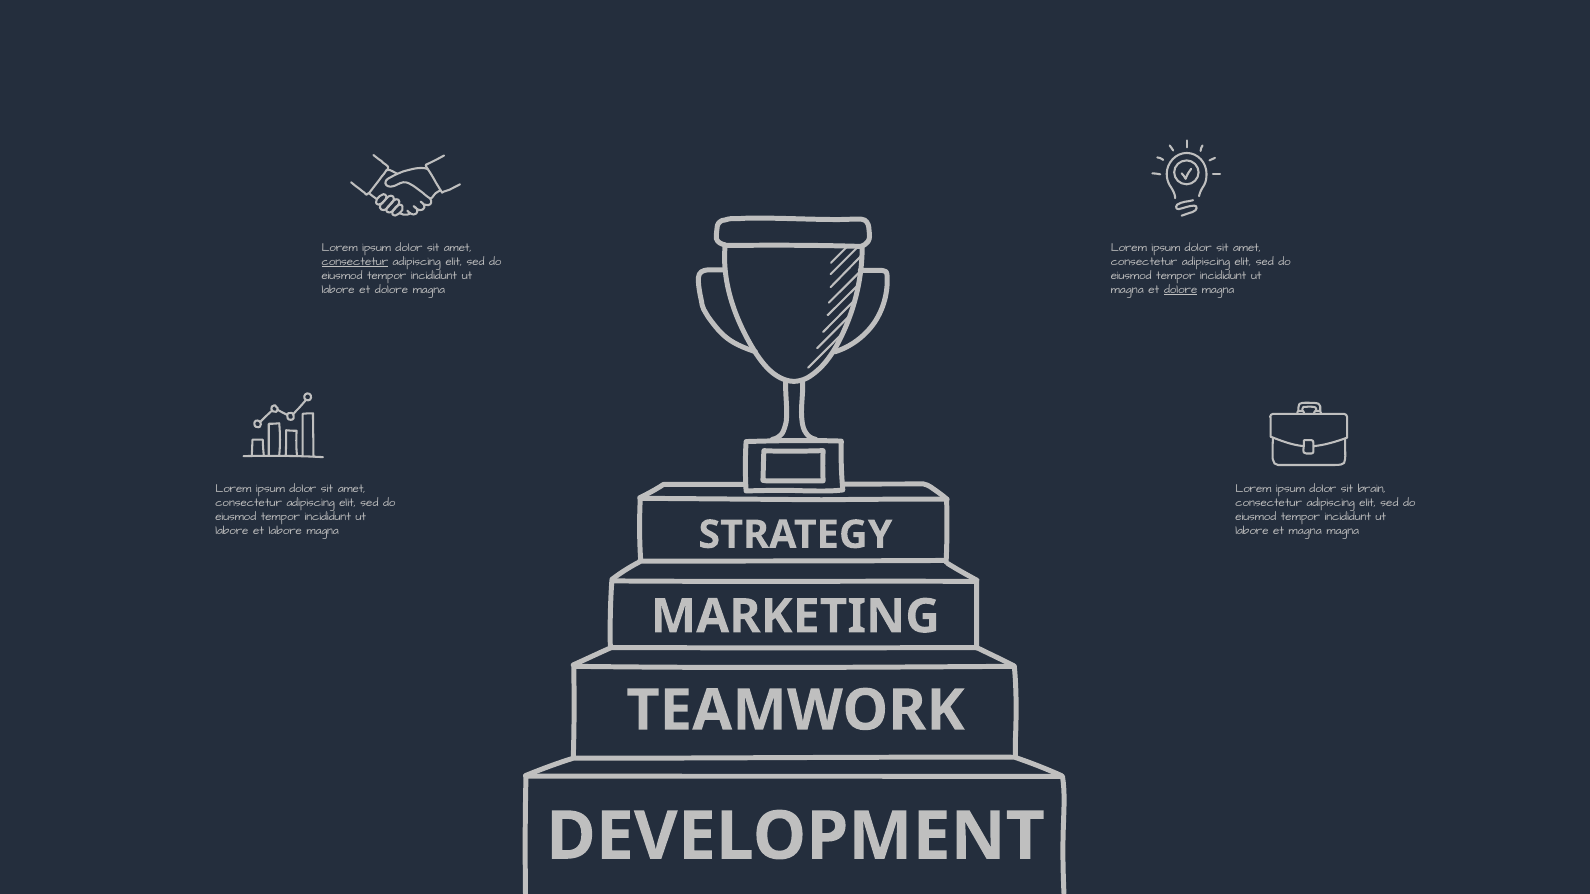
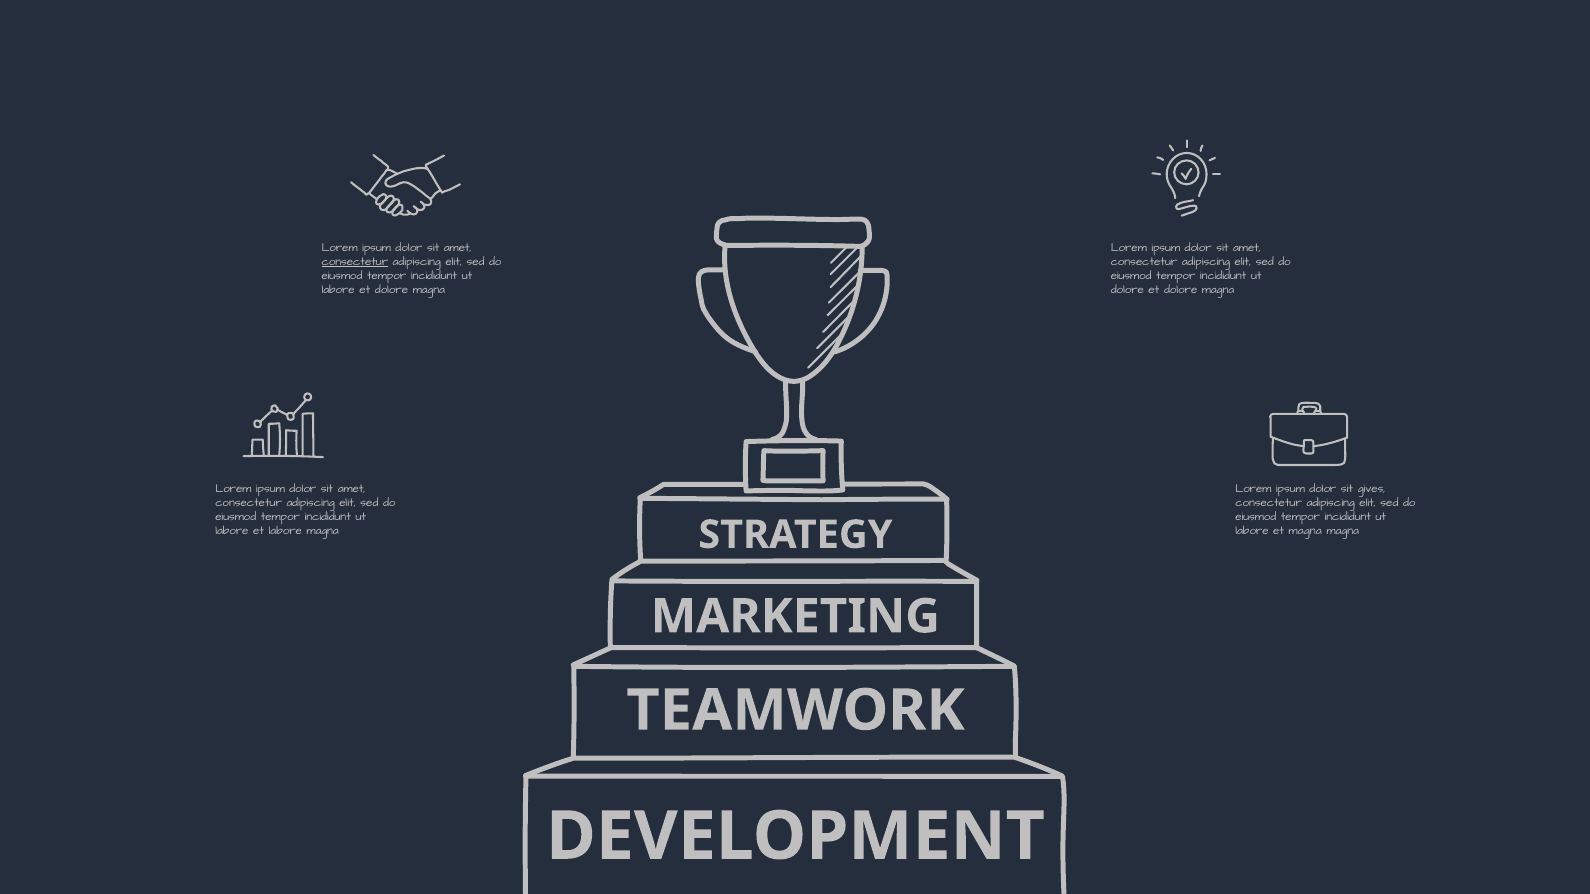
magna at (1127, 290): magna -> dolore
dolore at (1181, 290) underline: present -> none
brain: brain -> gives
